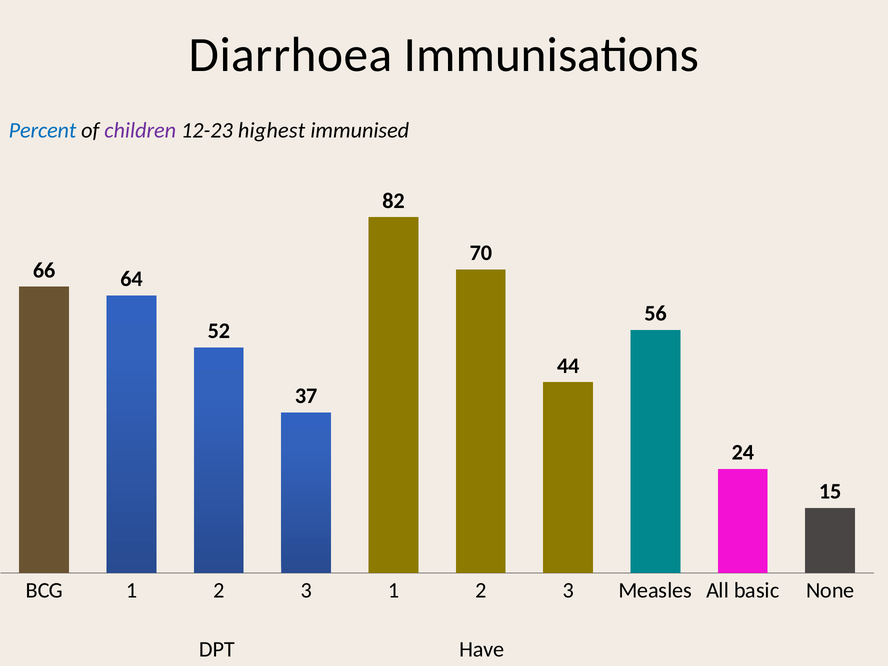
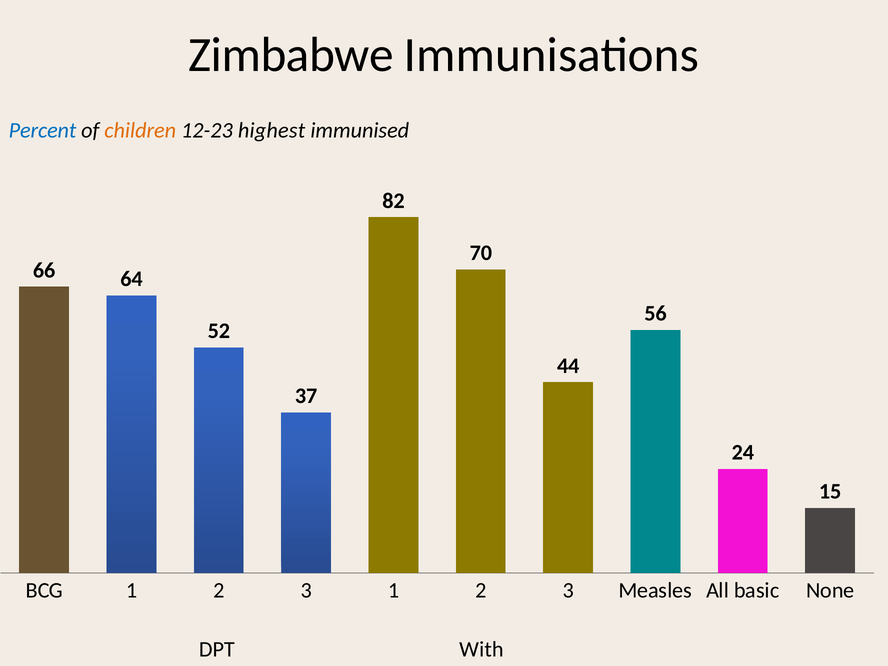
Diarrhoea: Diarrhoea -> Zimbabwe
children colour: purple -> orange
Have: Have -> With
